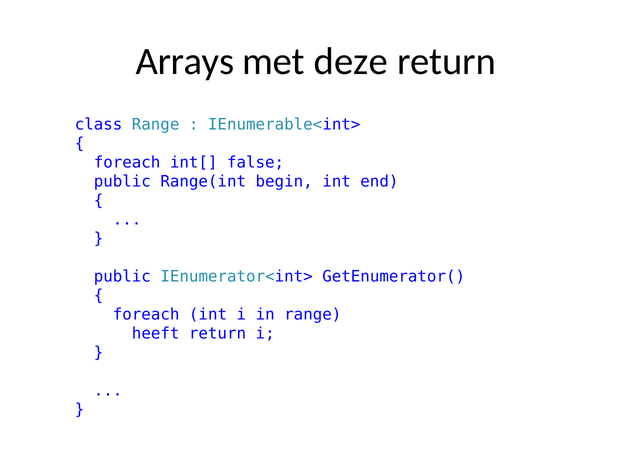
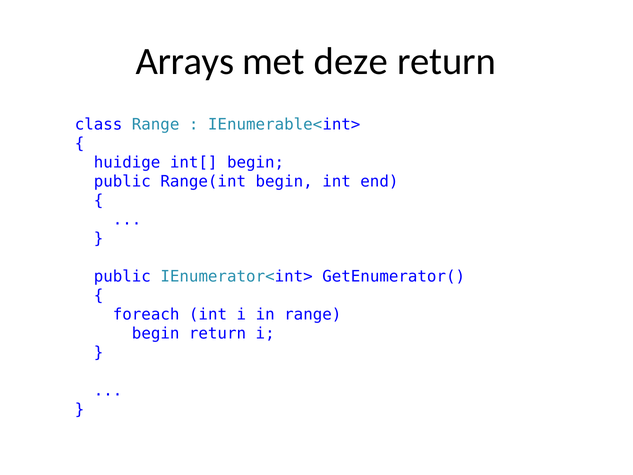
foreach at (127, 162): foreach -> huidige
int[ false: false -> begin
heeft at (156, 333): heeft -> begin
